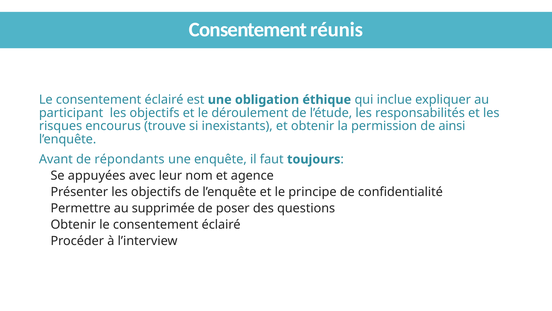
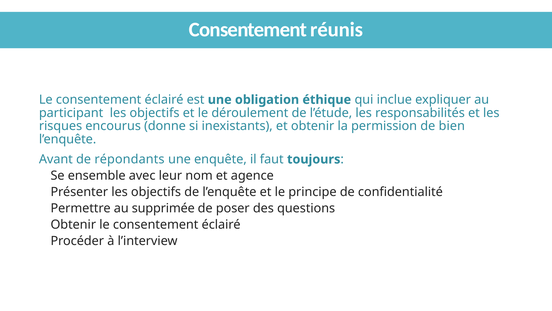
trouve: trouve -> donne
ainsi: ainsi -> bien
appuyées: appuyées -> ensemble
